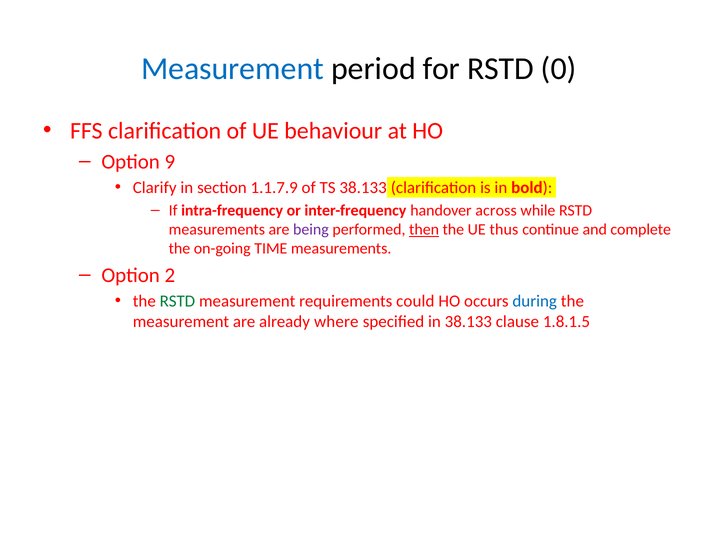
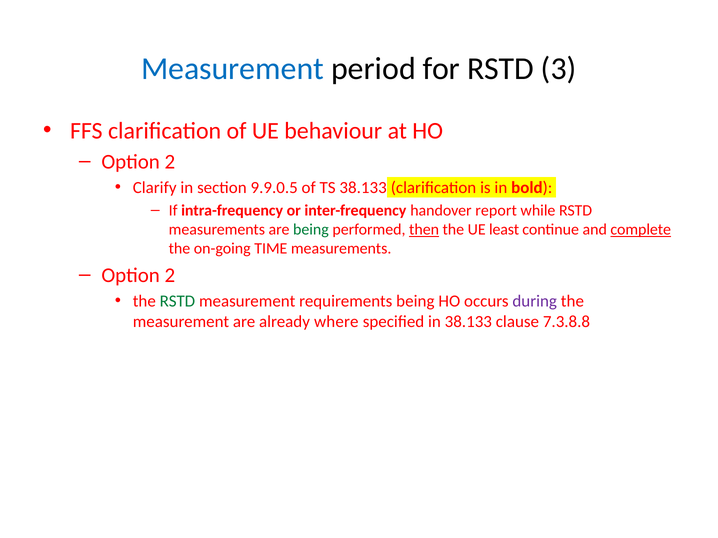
0: 0 -> 3
9 at (170, 162): 9 -> 2
1.1.7.9: 1.1.7.9 -> 9.9.0.5
across: across -> report
being at (311, 230) colour: purple -> green
thus: thus -> least
complete underline: none -> present
requirements could: could -> being
during colour: blue -> purple
1.8.1.5: 1.8.1.5 -> 7.3.8.8
